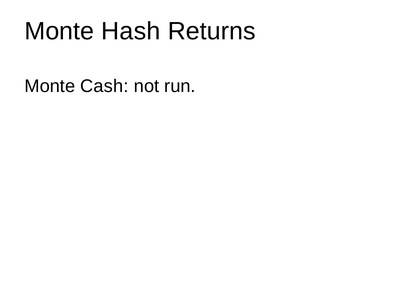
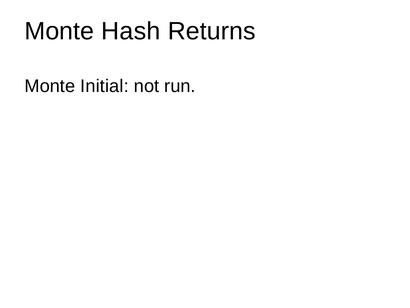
Cash: Cash -> Initial
